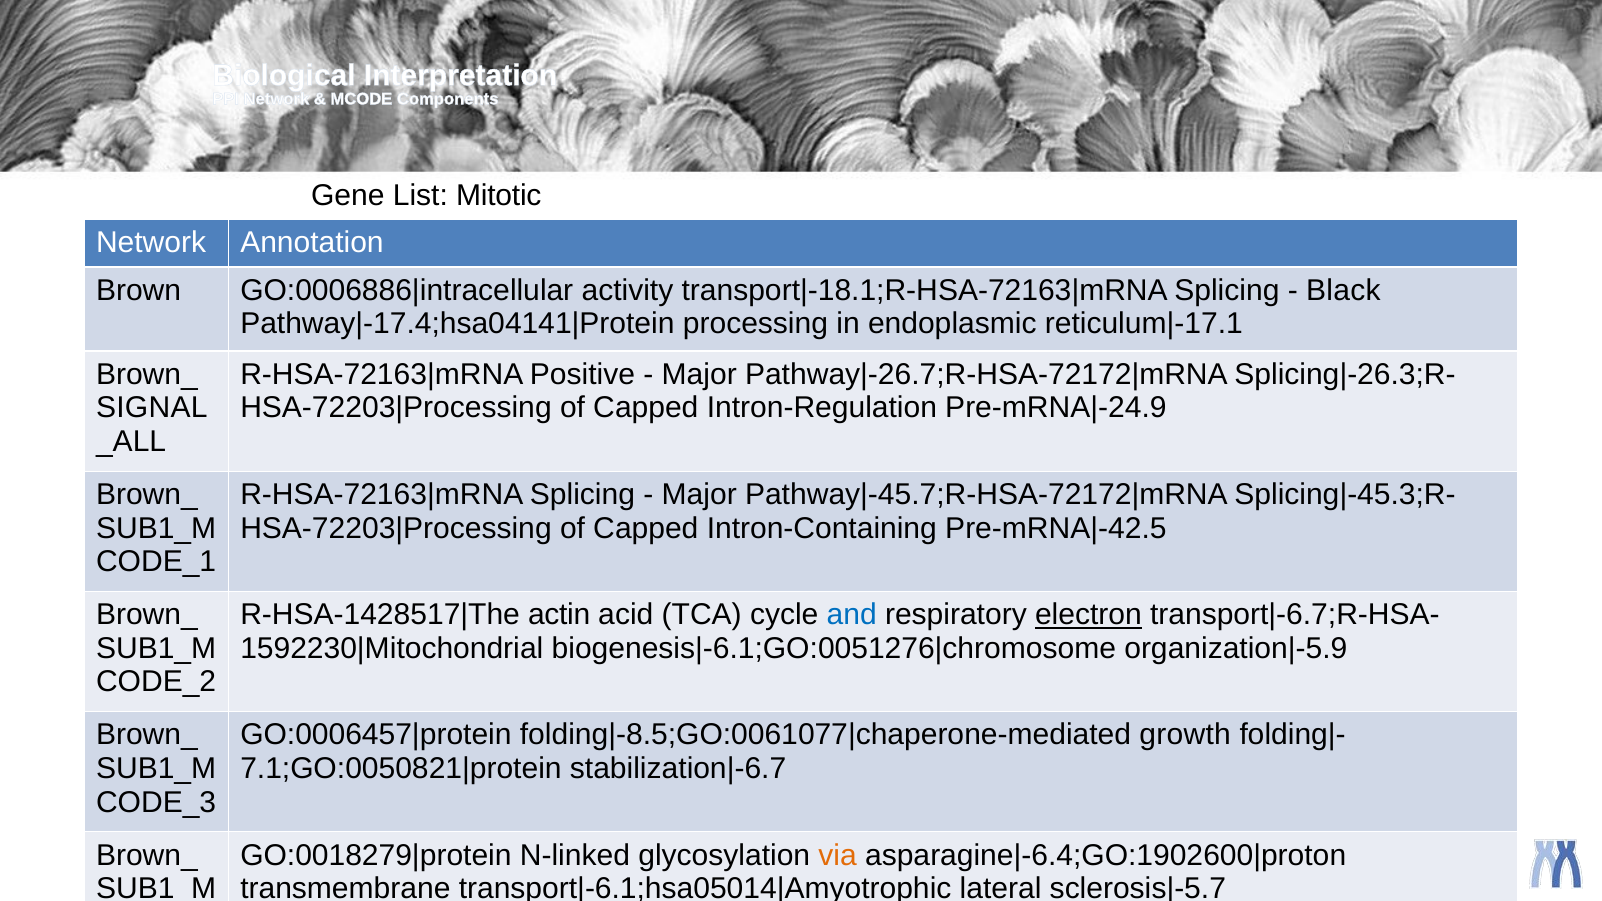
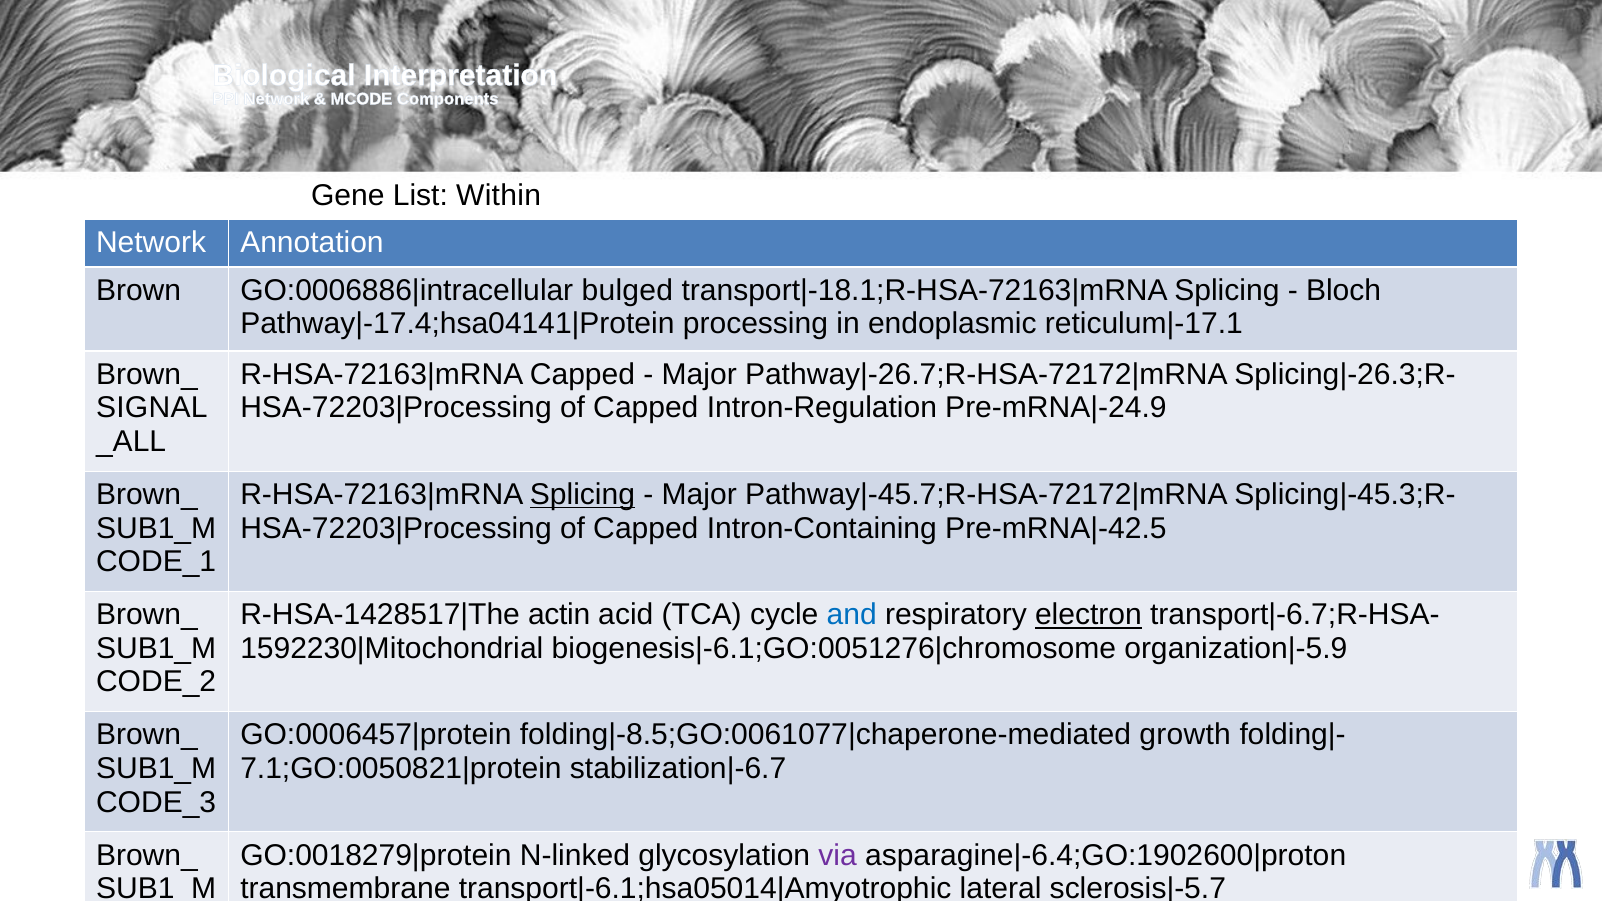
List Mitotic: Mitotic -> Within
activity: activity -> bulged
Black: Black -> Bloch
Positive at (582, 374): Positive -> Capped
Splicing at (582, 495) underline: none -> present
via colour: orange -> purple
